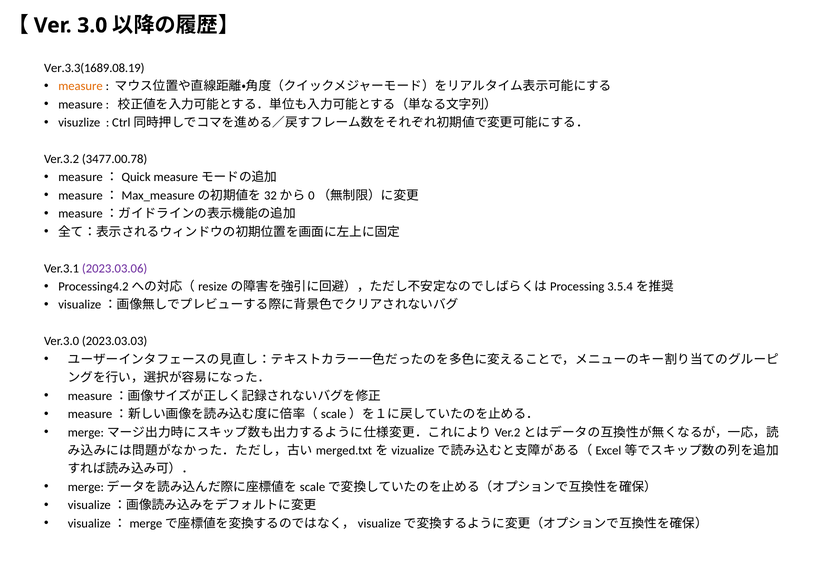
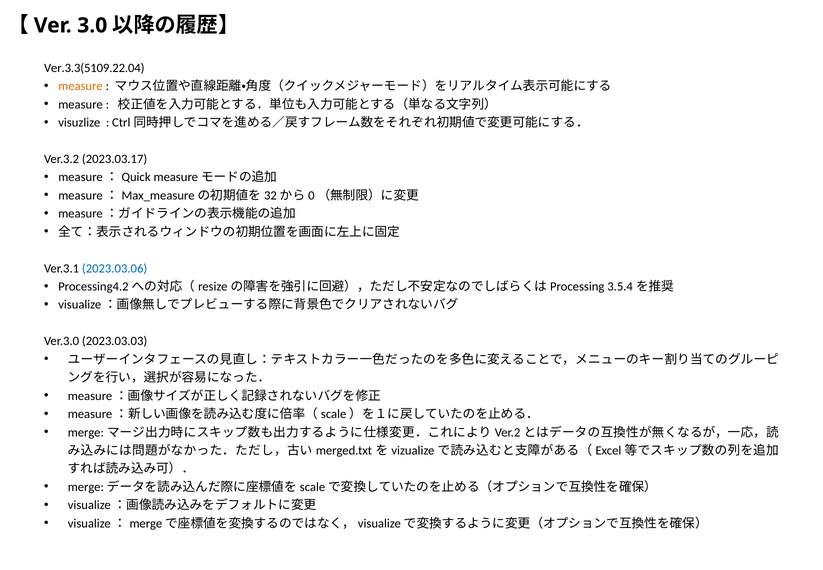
Ver.3.3(1689.08.19: Ver.3.3(1689.08.19 -> Ver.3.3(5109.22.04
3477.00.78: 3477.00.78 -> 2023.03.17
2023.03.06 colour: purple -> blue
